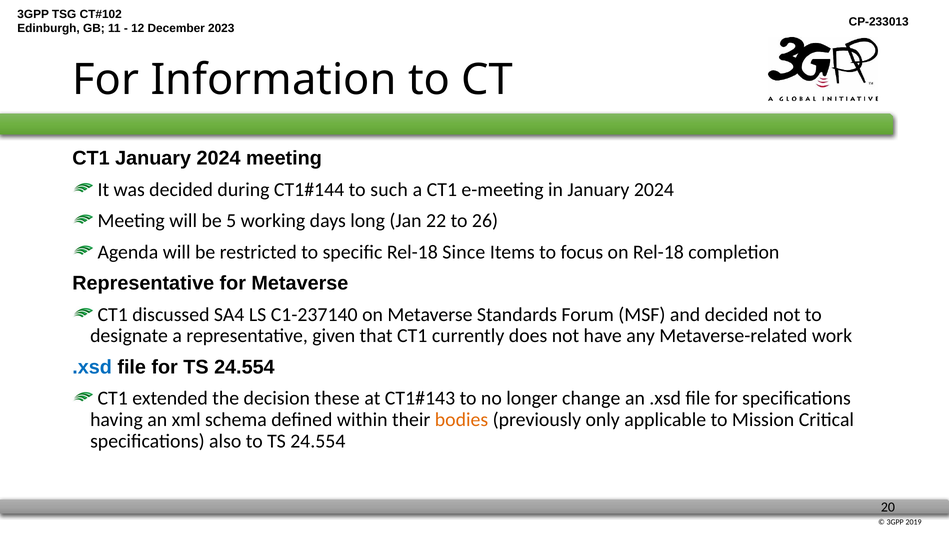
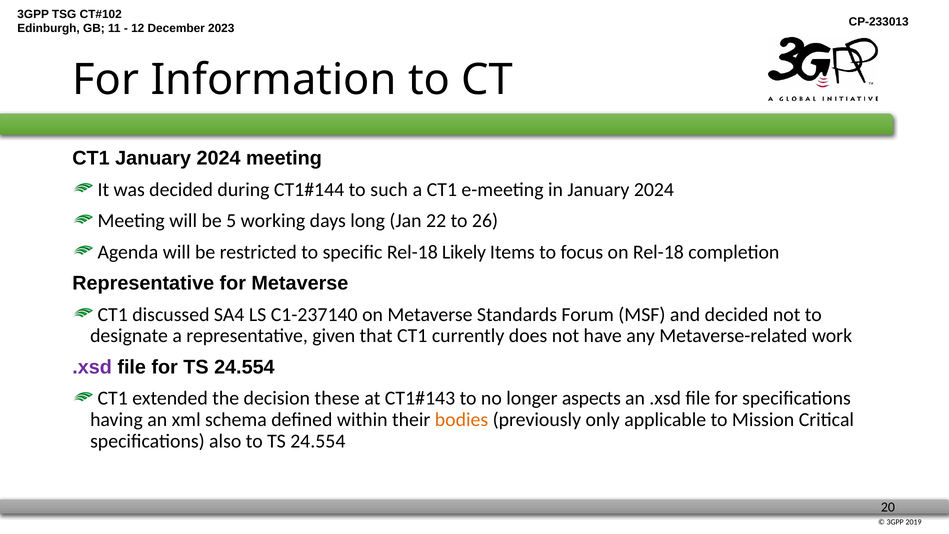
Since: Since -> Likely
.xsd at (92, 367) colour: blue -> purple
change: change -> aspects
